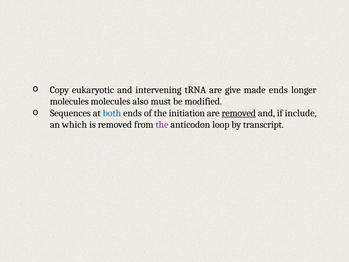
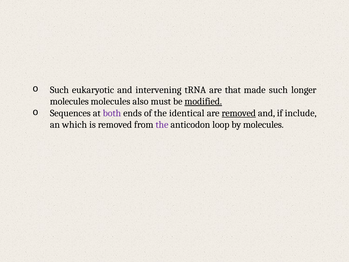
Copy at (59, 90): Copy -> Such
give: give -> that
made ends: ends -> such
modified underline: none -> present
both colour: blue -> purple
initiation: initiation -> identical
by transcript: transcript -> molecules
